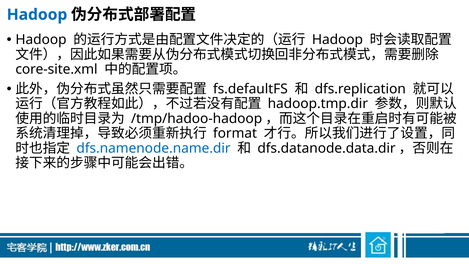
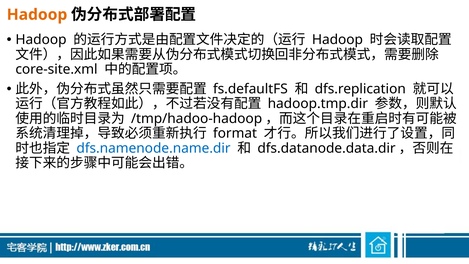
Hadoop at (37, 15) colour: blue -> orange
